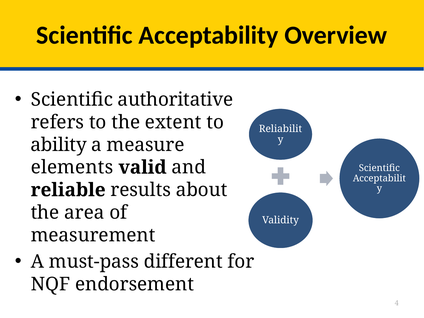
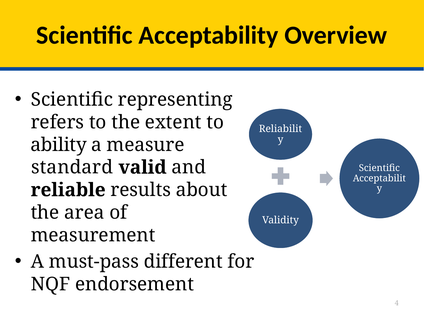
authoritative: authoritative -> representing
elements: elements -> standard
